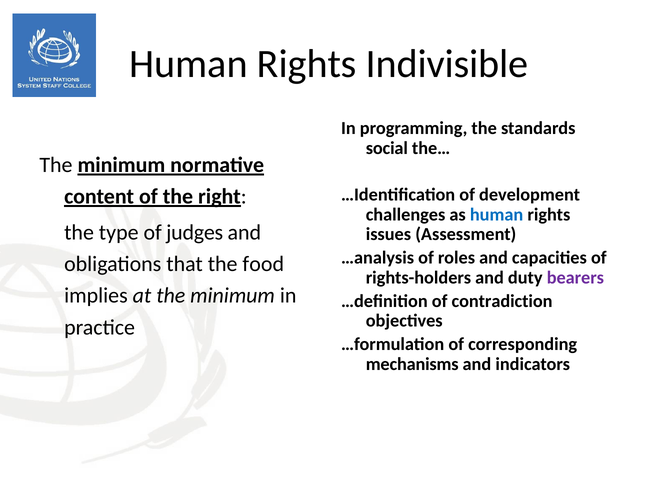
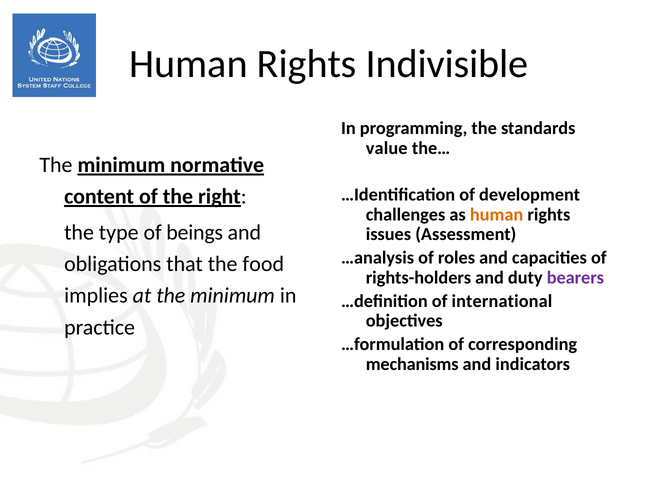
social: social -> value
human at (497, 214) colour: blue -> orange
judges: judges -> beings
contradiction: contradiction -> international
